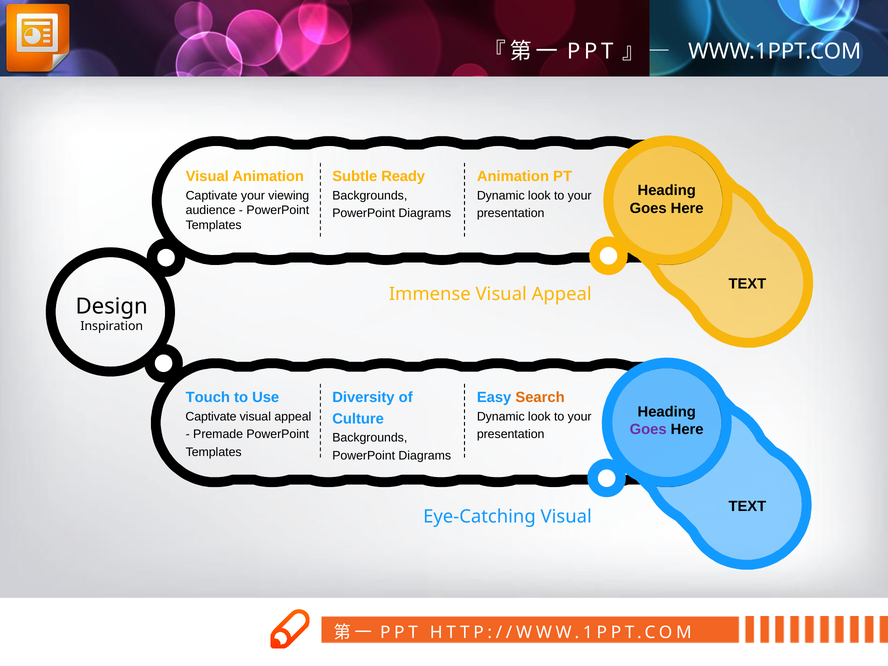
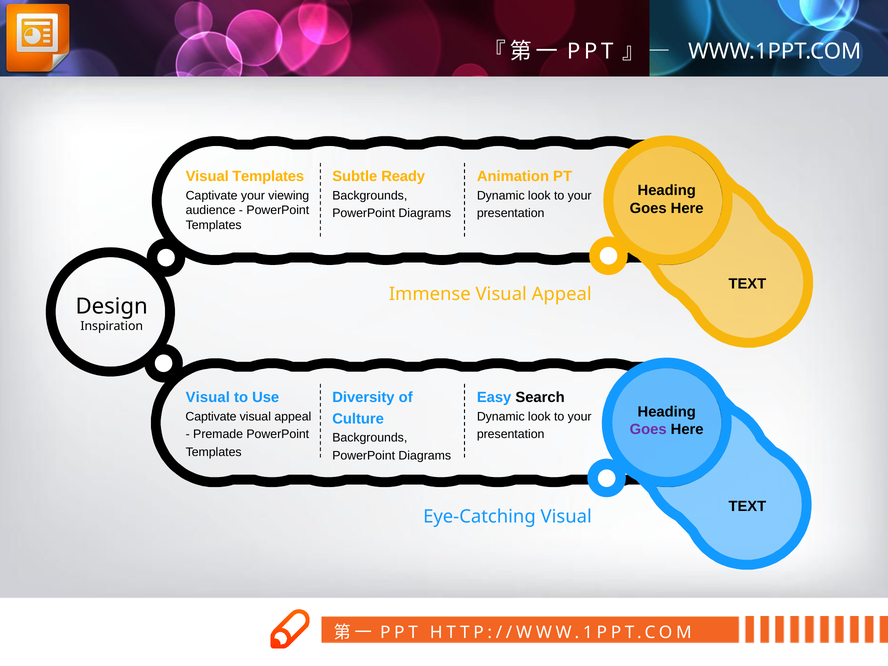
Visual Animation: Animation -> Templates
Touch at (208, 397): Touch -> Visual
Search colour: orange -> black
